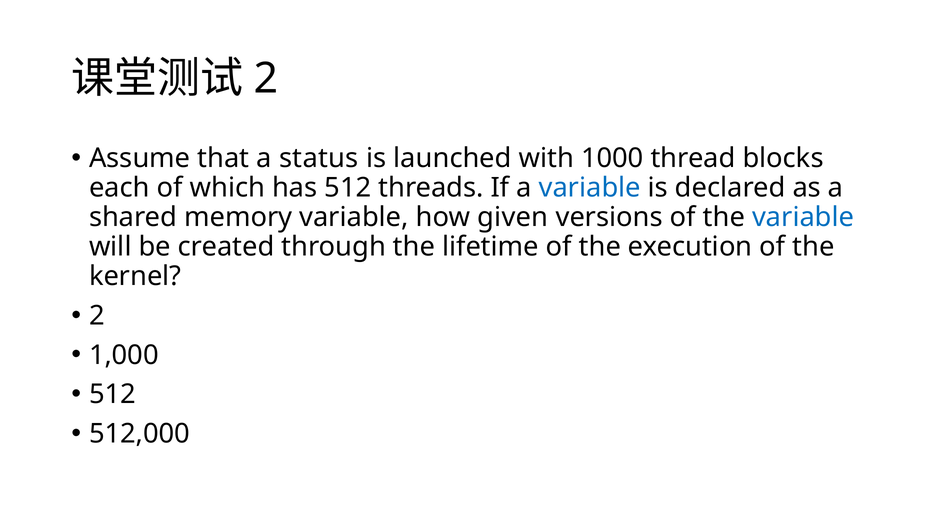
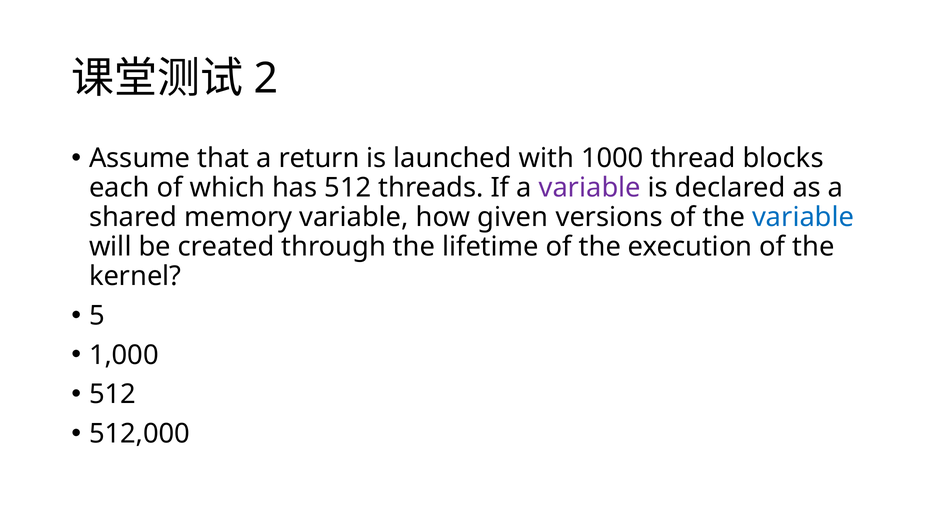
status: status -> return
variable at (590, 188) colour: blue -> purple
2 at (97, 316): 2 -> 5
